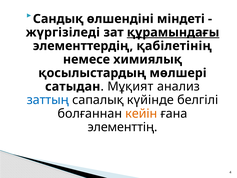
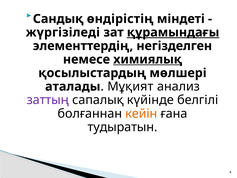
өлшендіні: өлшендіні -> өндірістің
қабілетінің: қабілетінің -> негізделген
химиялық underline: none -> present
сатыдан: сатыдан -> аталады
заттың colour: blue -> purple
элементтің: элементтің -> тудыратын
